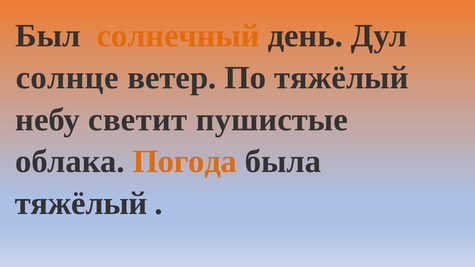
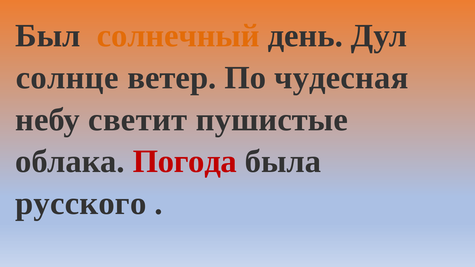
По тяжёлый: тяжёлый -> чудесная
Погода colour: orange -> red
тяжёлый at (81, 204): тяжёлый -> русского
